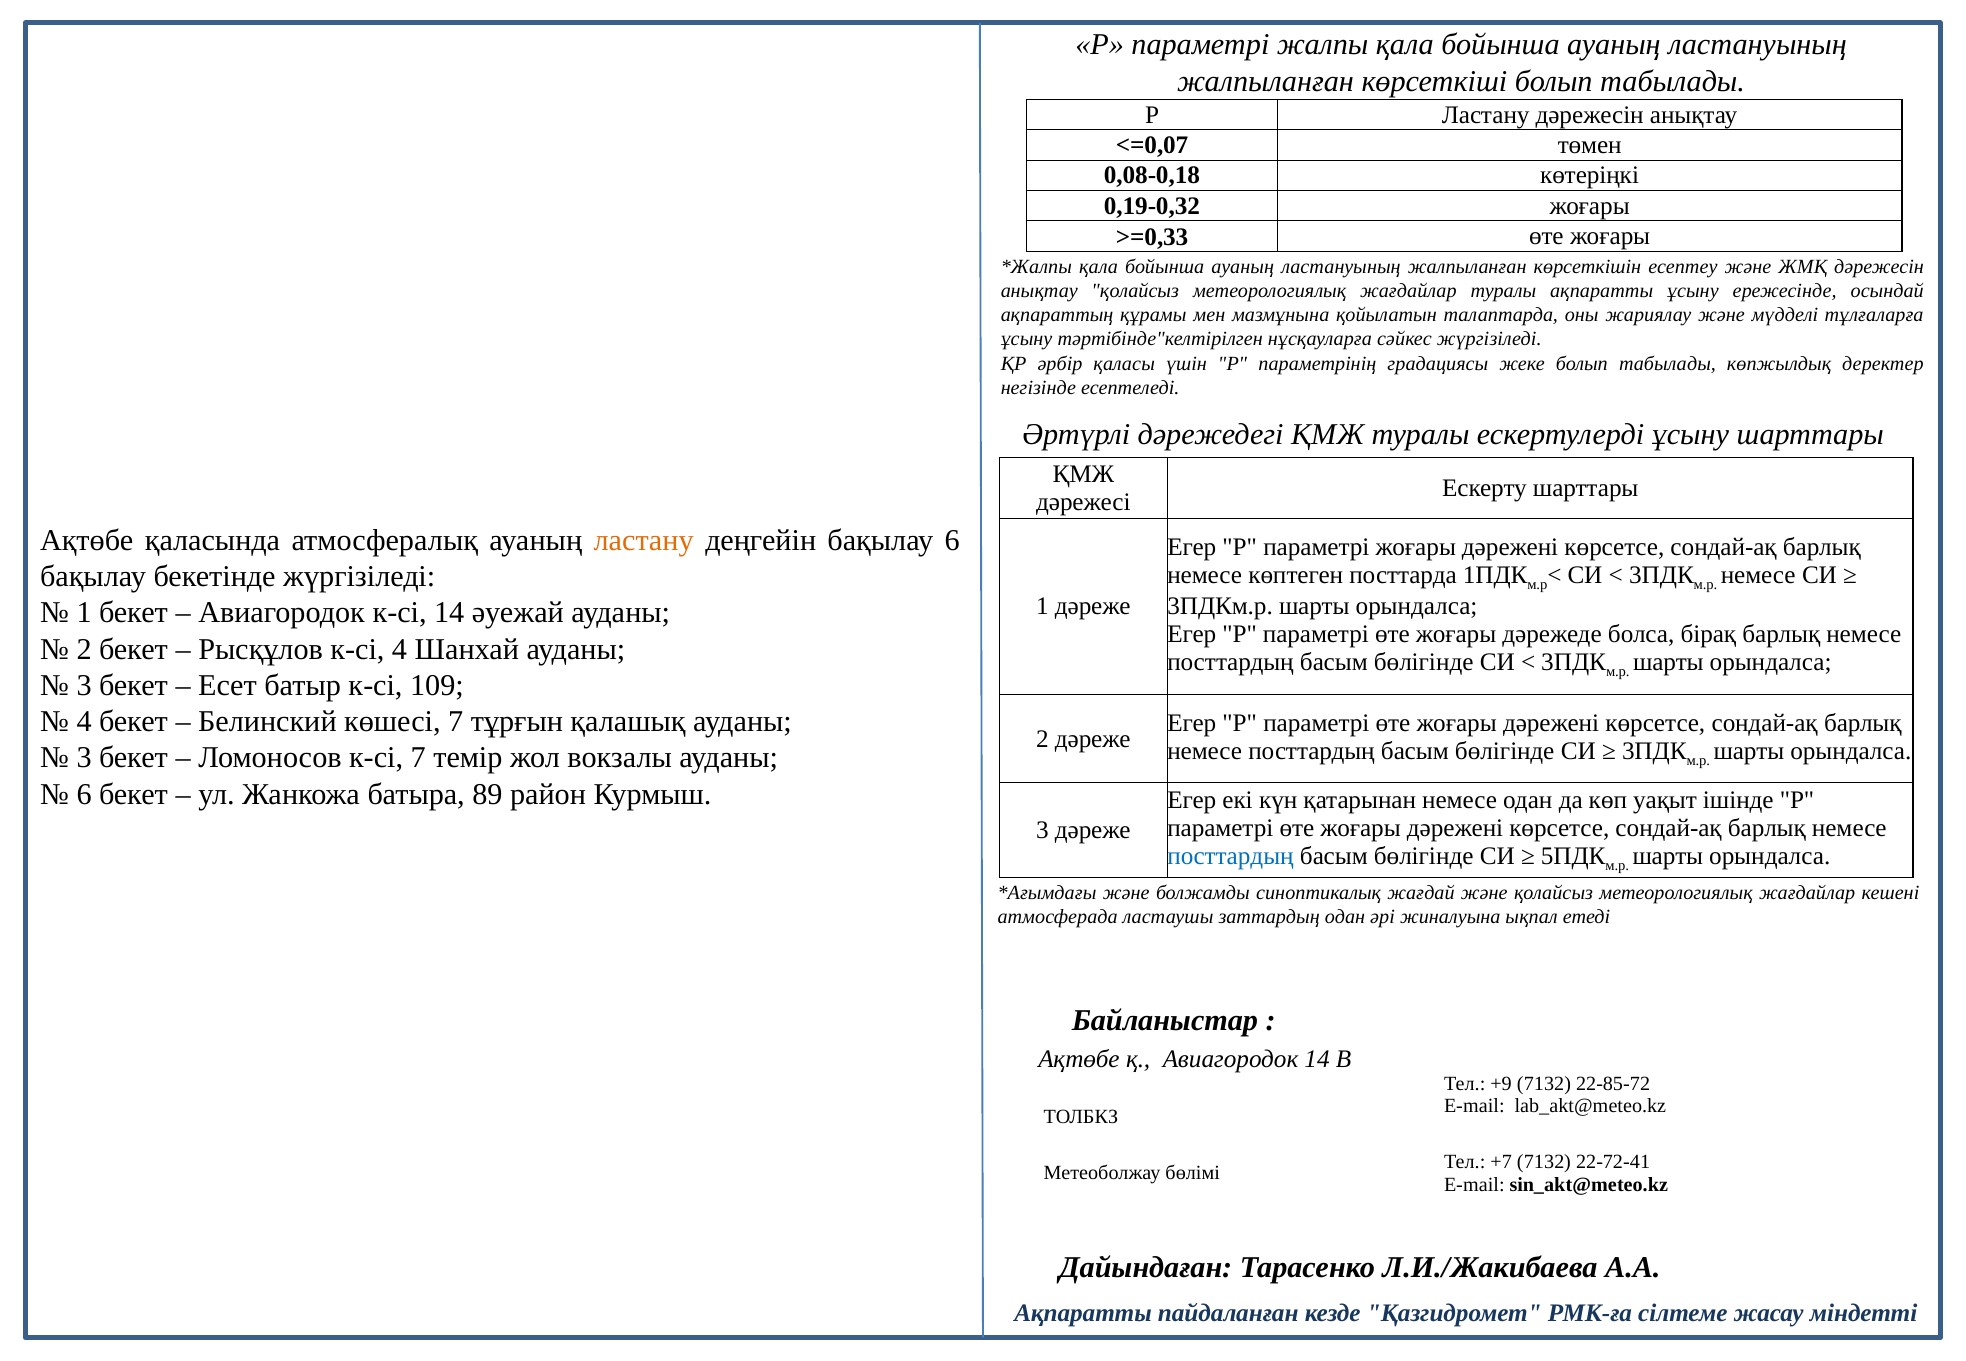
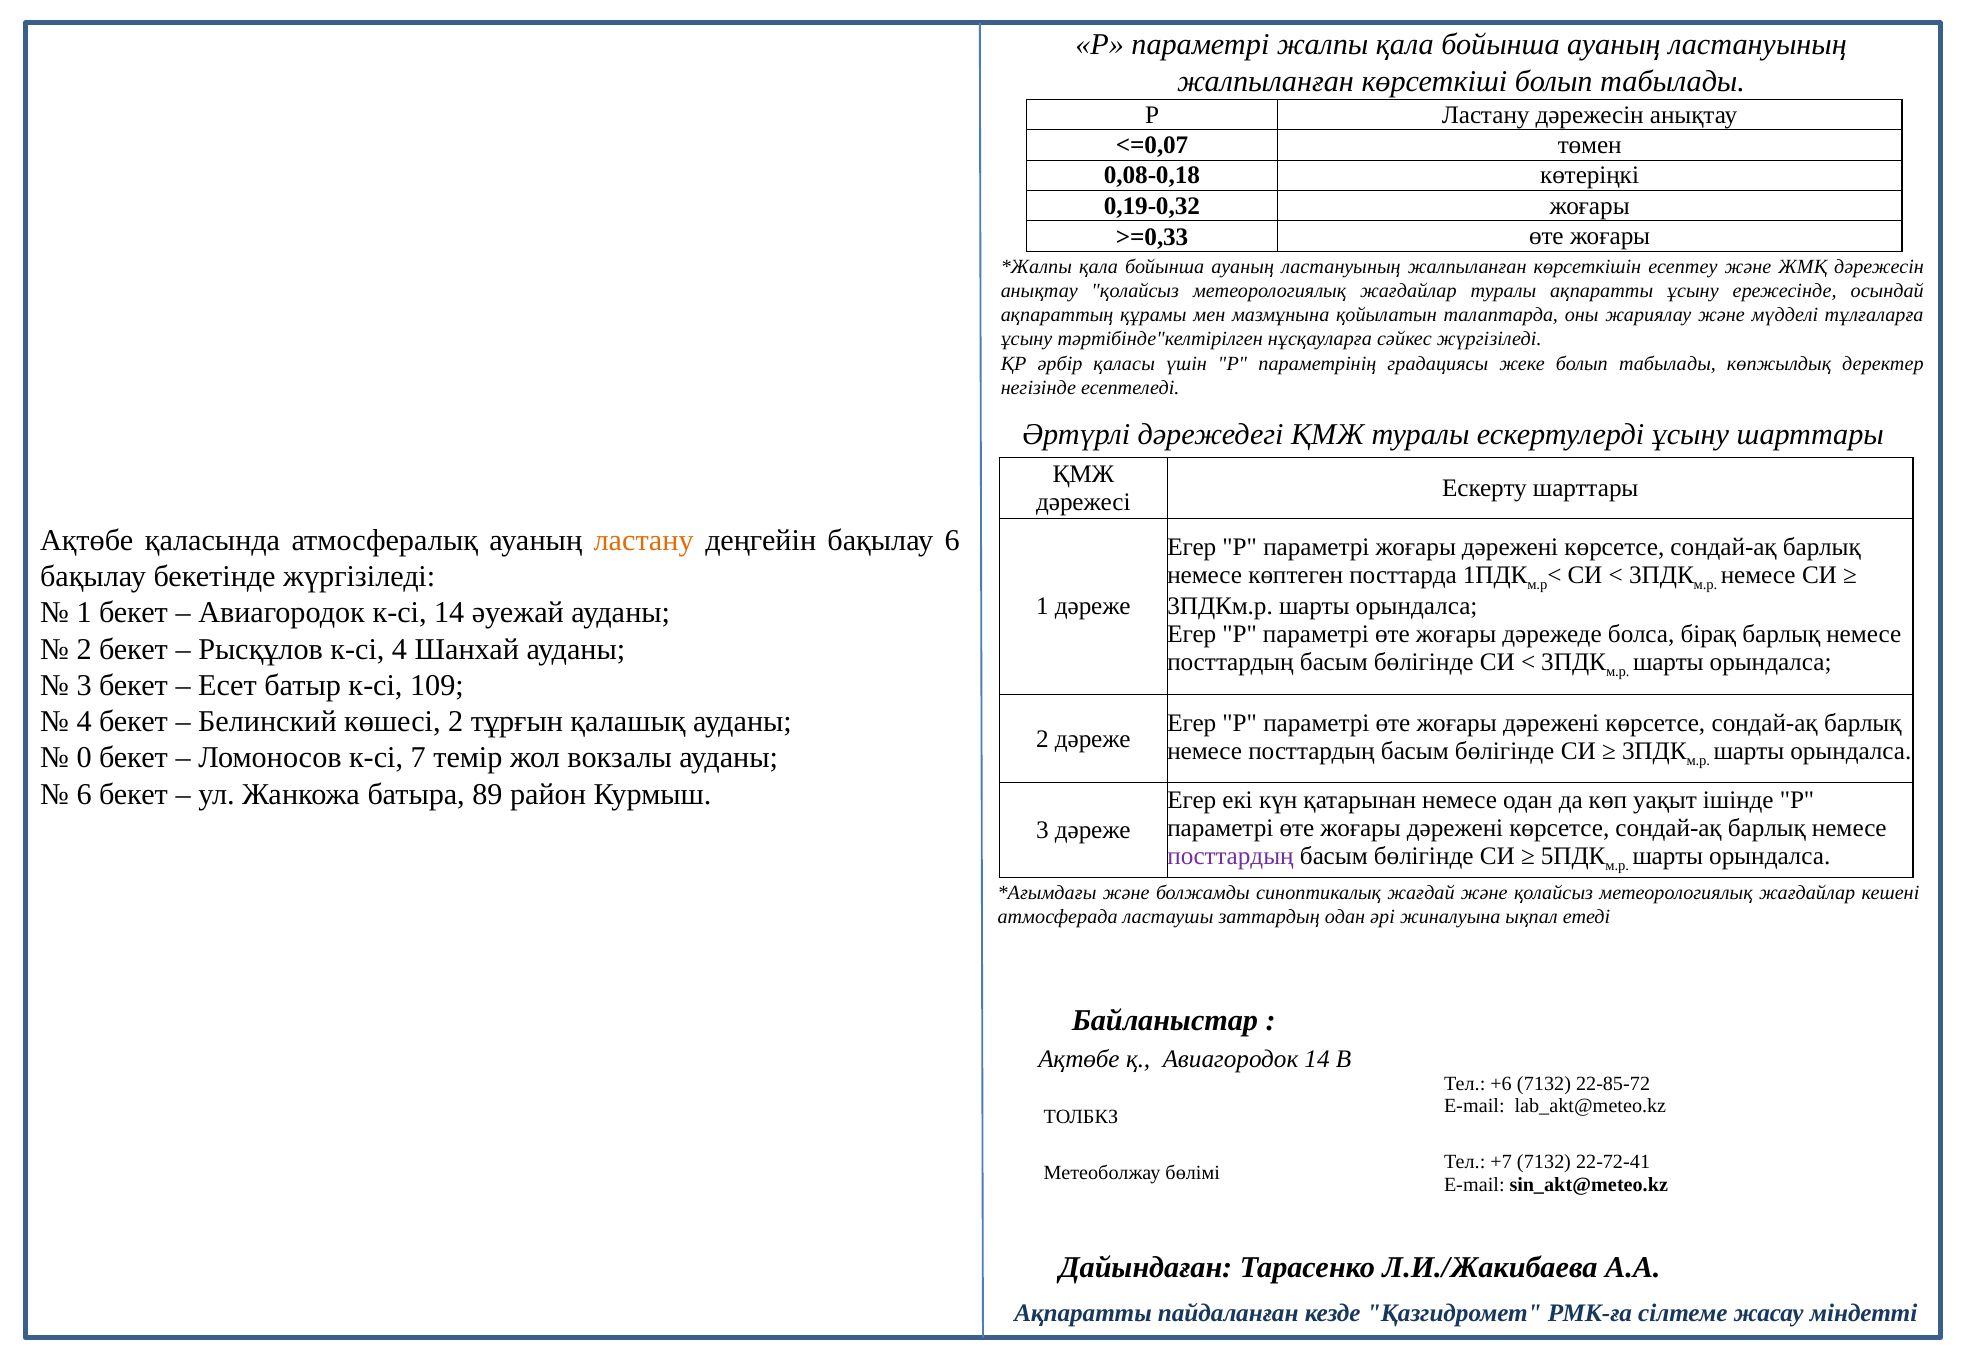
көшесі 7: 7 -> 2
3 at (84, 758): 3 -> 0
посттардың at (1231, 856) colour: blue -> purple
+9: +9 -> +6
